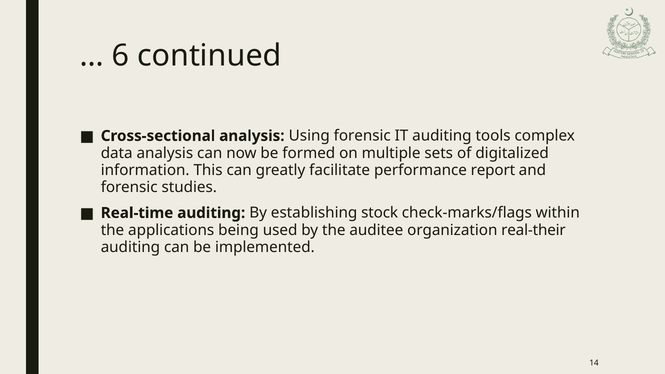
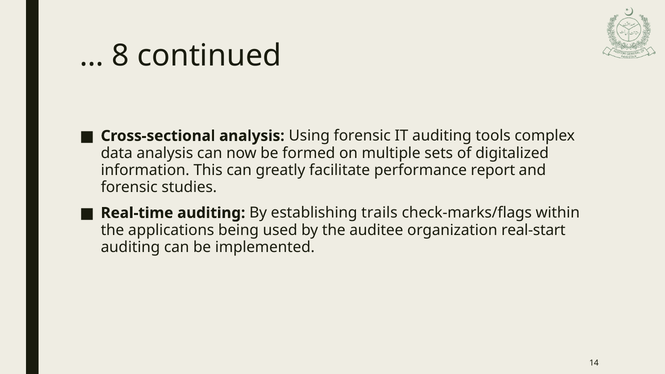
6: 6 -> 8
stock: stock -> trails
real-their: real-their -> real-start
